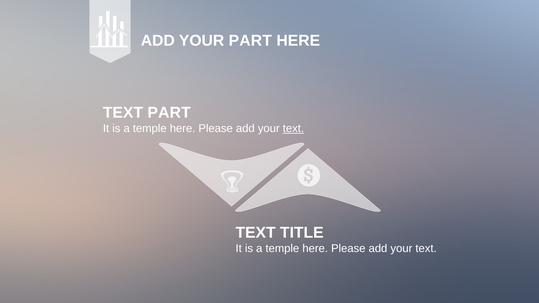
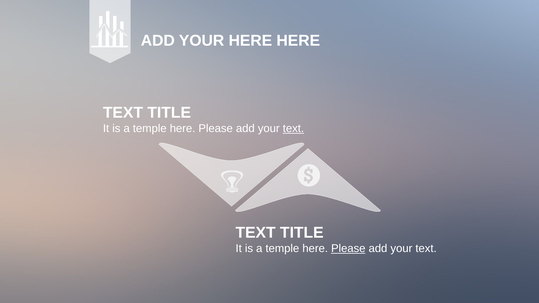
YOUR PART: PART -> HERE
PART at (169, 113): PART -> TITLE
Please at (348, 249) underline: none -> present
